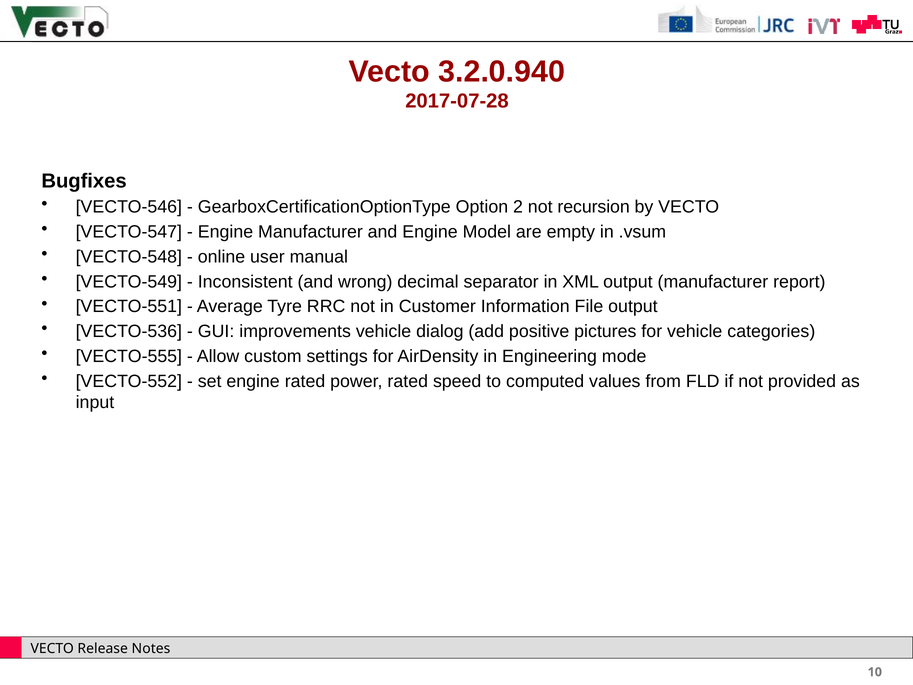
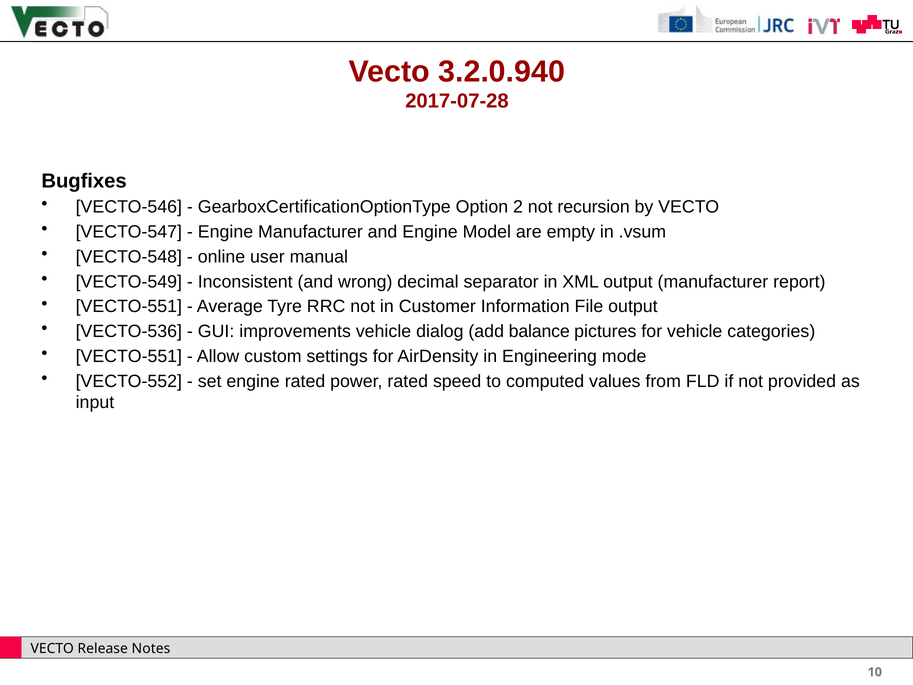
positive: positive -> balance
VECTO-555 at (129, 356): VECTO-555 -> VECTO-551
